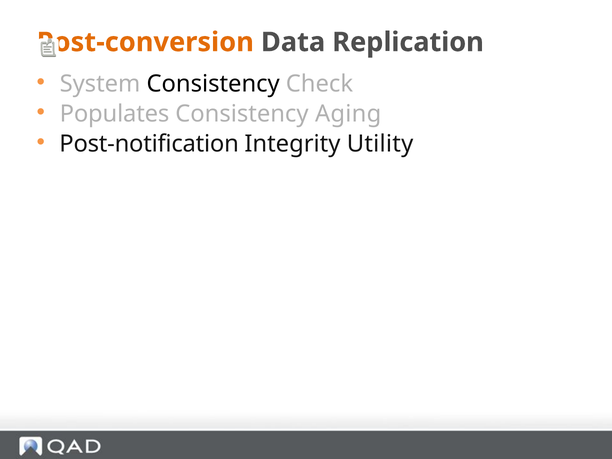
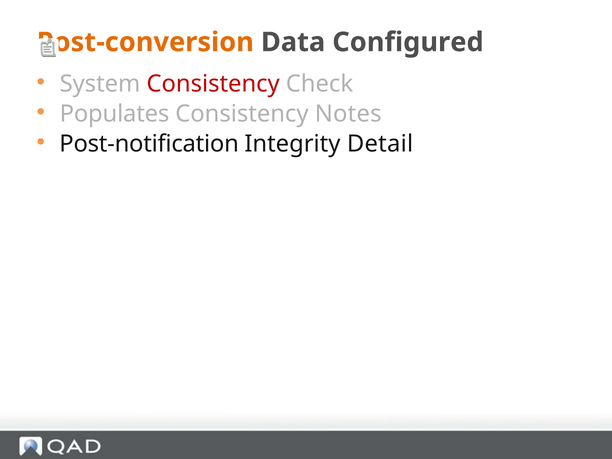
Replication: Replication -> Configured
Consistency at (213, 84) colour: black -> red
Aging: Aging -> Notes
Utility: Utility -> Detail
